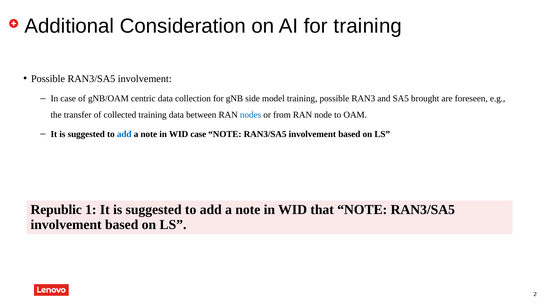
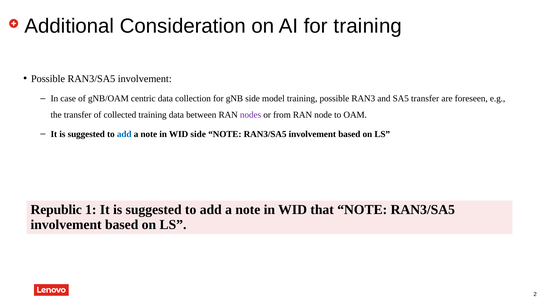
SA5 brought: brought -> transfer
nodes colour: blue -> purple
WID case: case -> side
